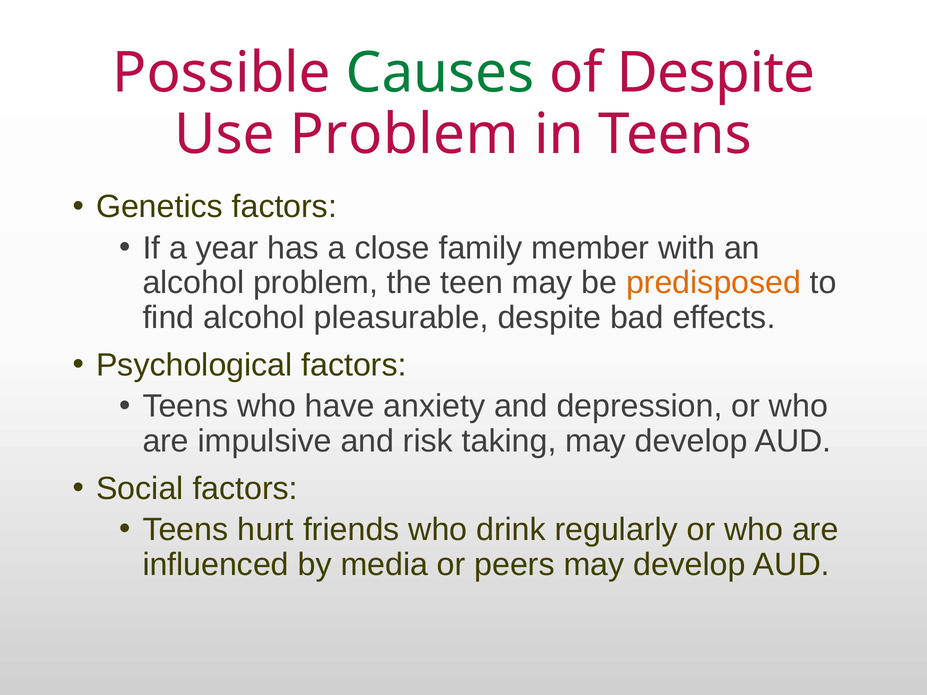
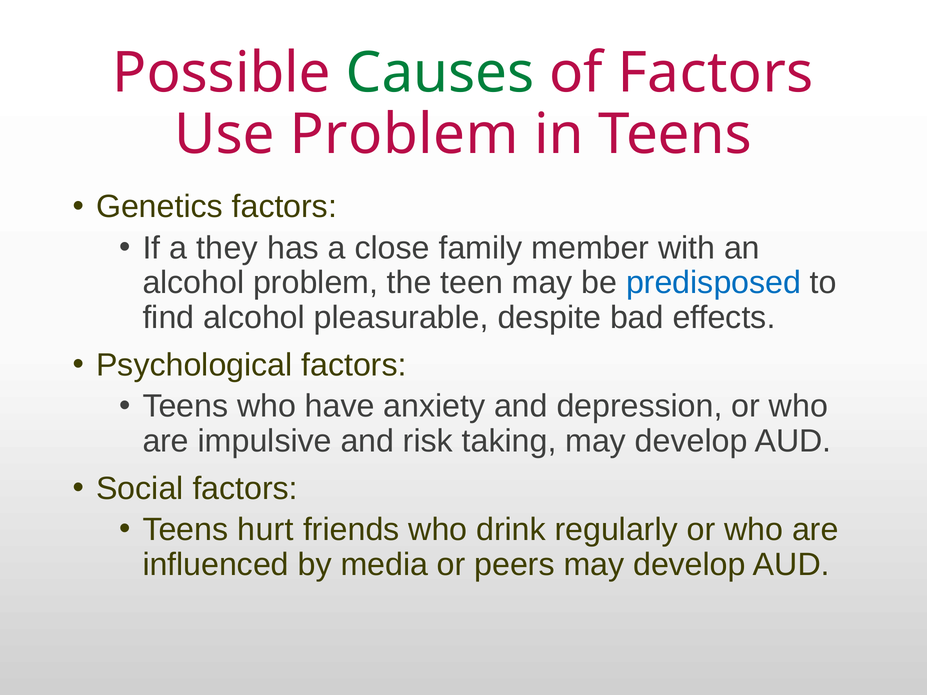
of Despite: Despite -> Factors
year: year -> they
predisposed colour: orange -> blue
